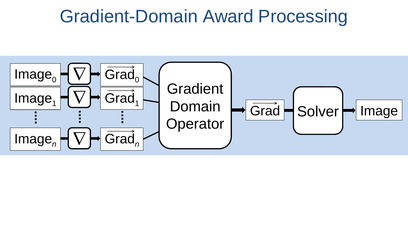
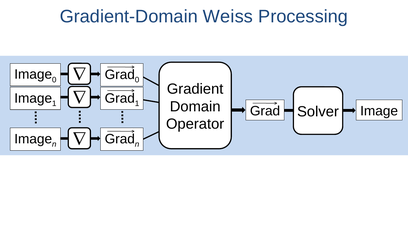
Award: Award -> Weiss
